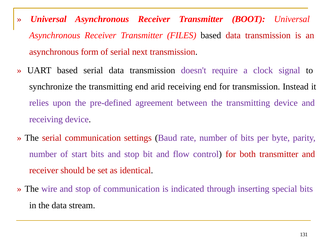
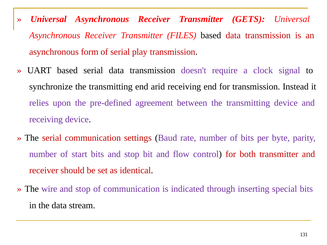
BOOT: BOOT -> GETS
next: next -> play
